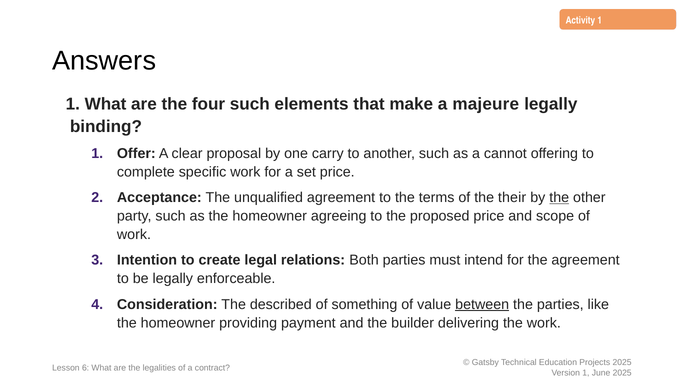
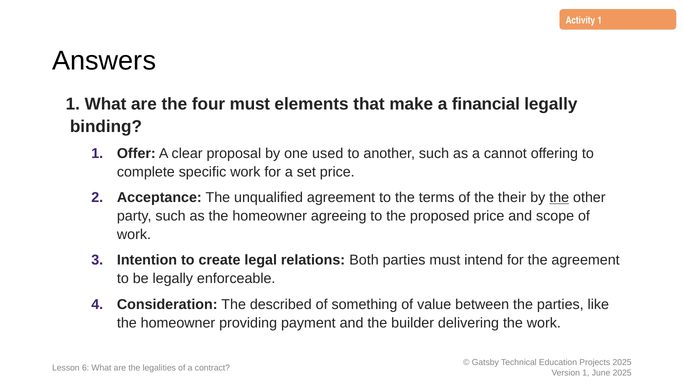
four such: such -> must
majeure: majeure -> financial
carry: carry -> used
between underline: present -> none
